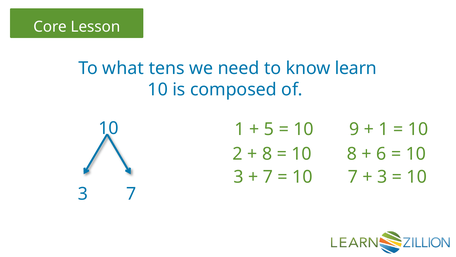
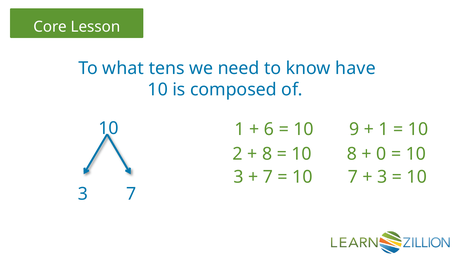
learn: learn -> have
5: 5 -> 6
6: 6 -> 0
